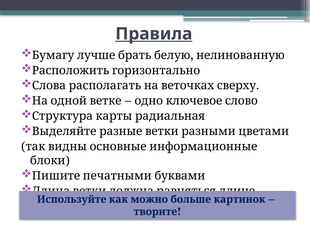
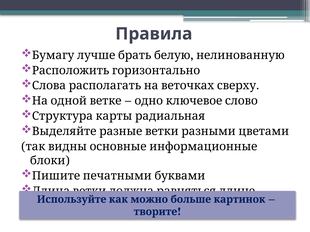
Правила underline: present -> none
